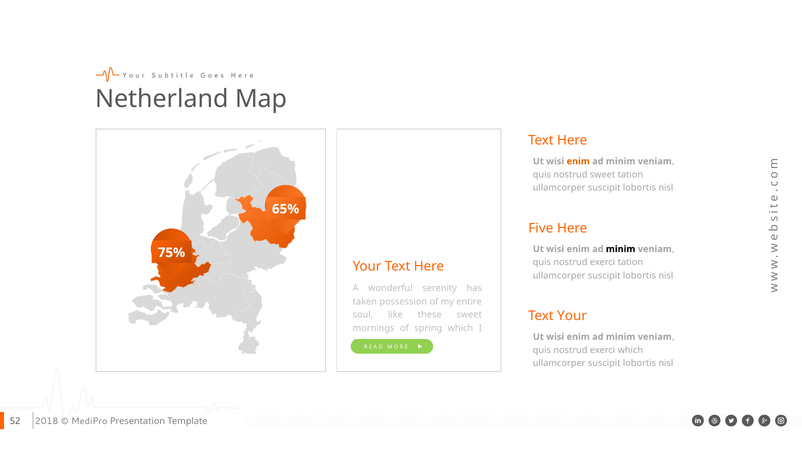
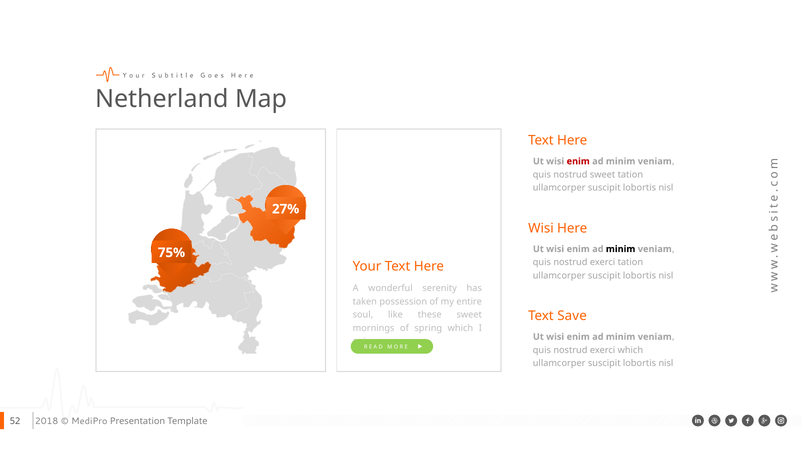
enim at (578, 161) colour: orange -> red
65%: 65% -> 27%
Five at (541, 228): Five -> Wisi
Text Your: Your -> Save
